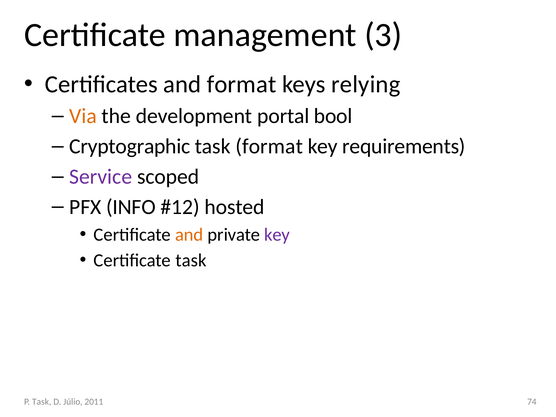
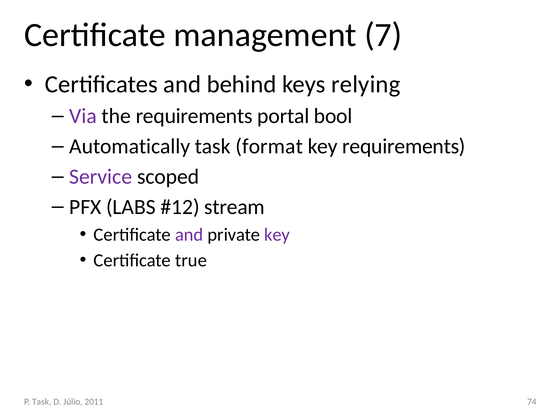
3: 3 -> 7
and format: format -> behind
Via colour: orange -> purple
the development: development -> requirements
Cryptographic: Cryptographic -> Automatically
INFO: INFO -> LABS
hosted: hosted -> stream
and at (189, 235) colour: orange -> purple
Certificate task: task -> true
